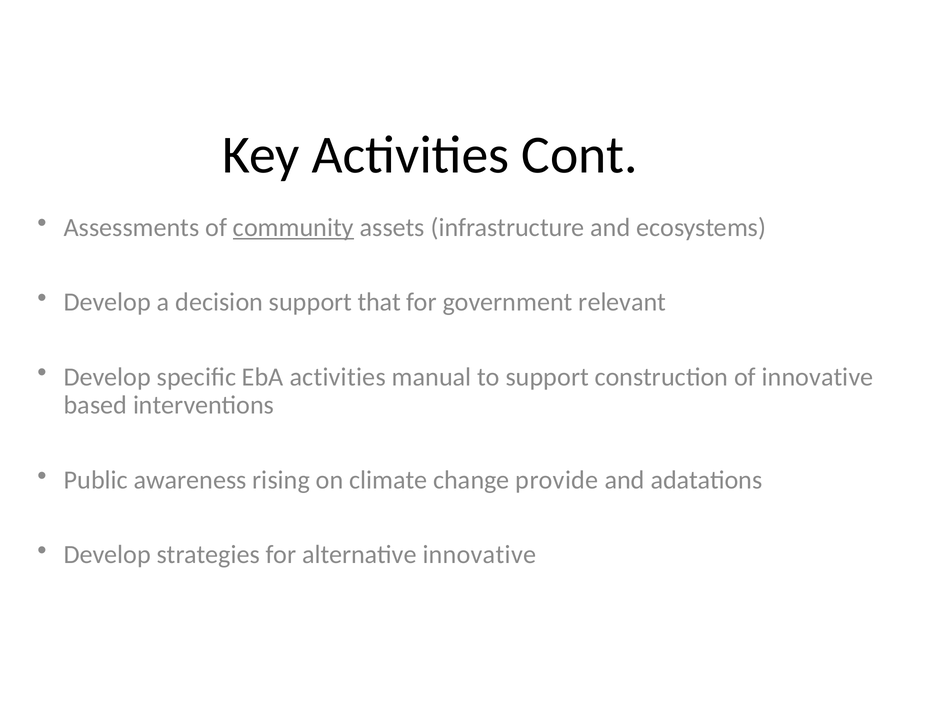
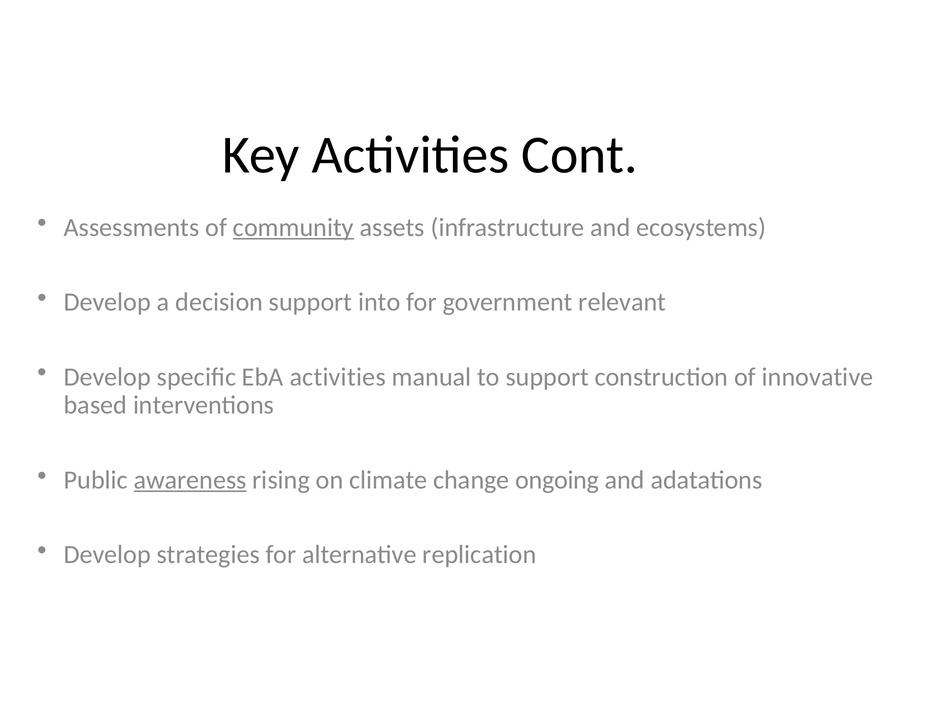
that: that -> into
awareness underline: none -> present
provide: provide -> ongoing
alternative innovative: innovative -> replication
